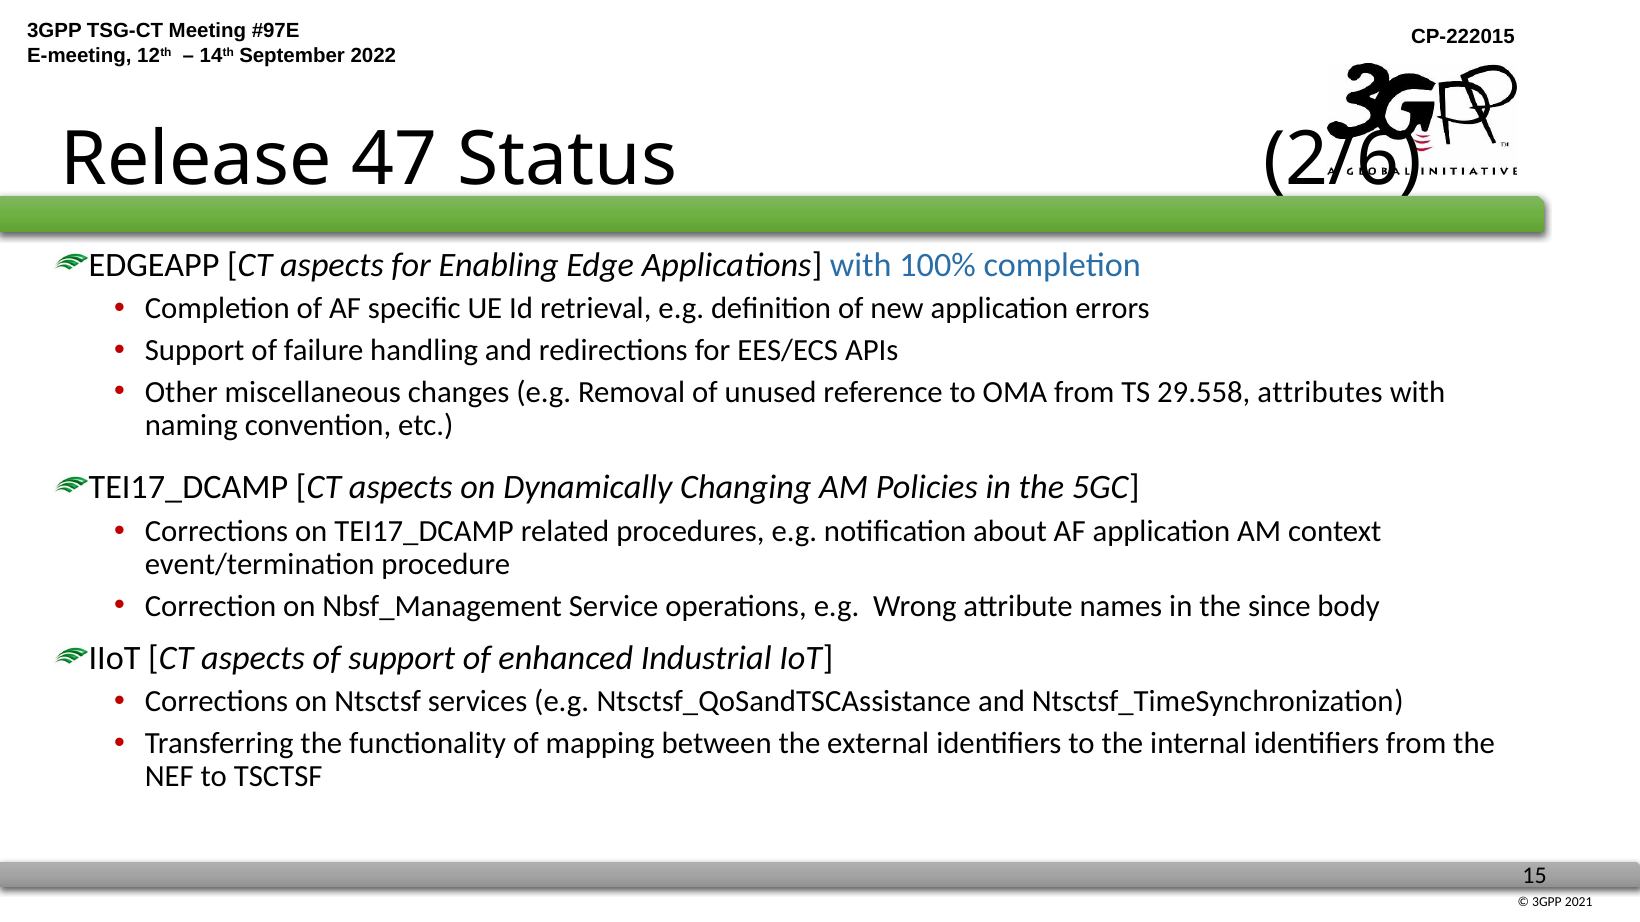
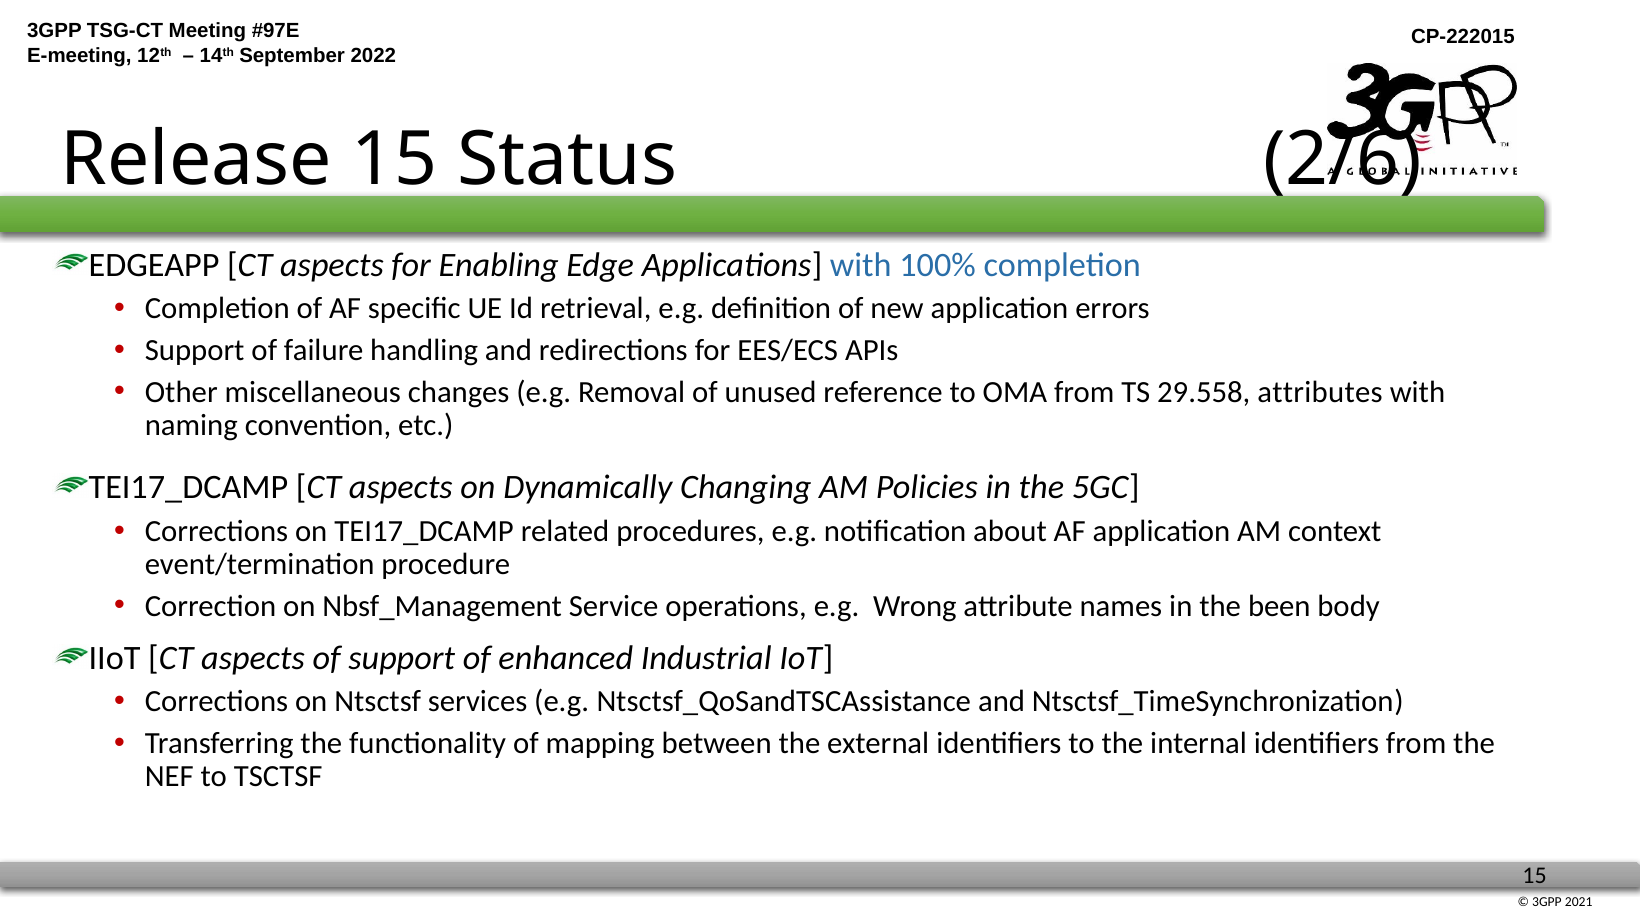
Release 47: 47 -> 15
since: since -> been
